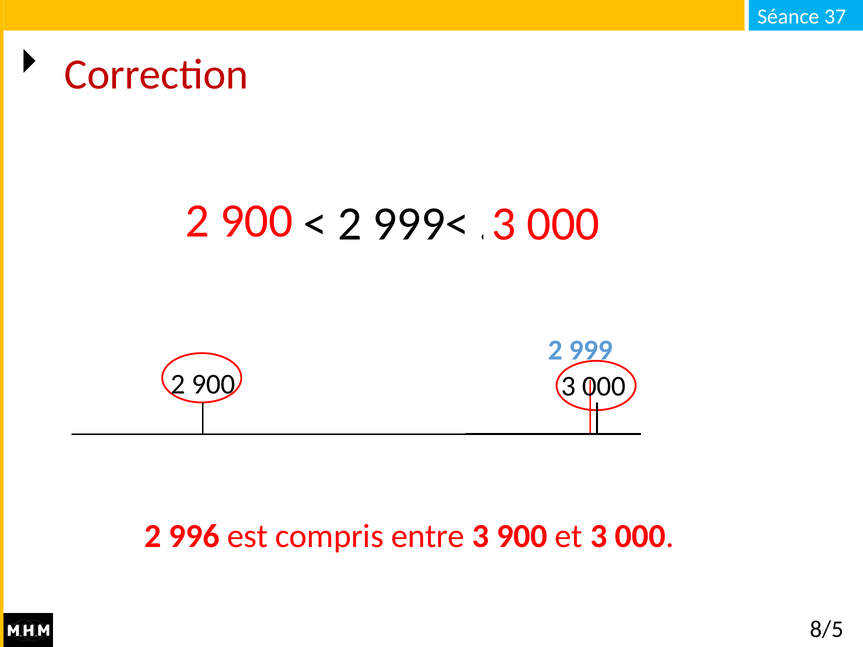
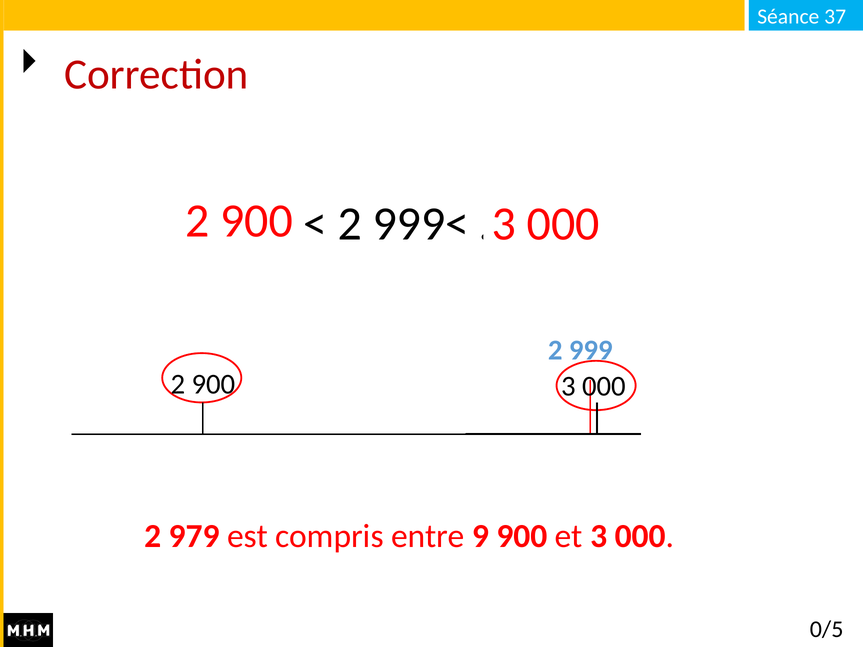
996: 996 -> 979
entre 3: 3 -> 9
8/5: 8/5 -> 0/5
